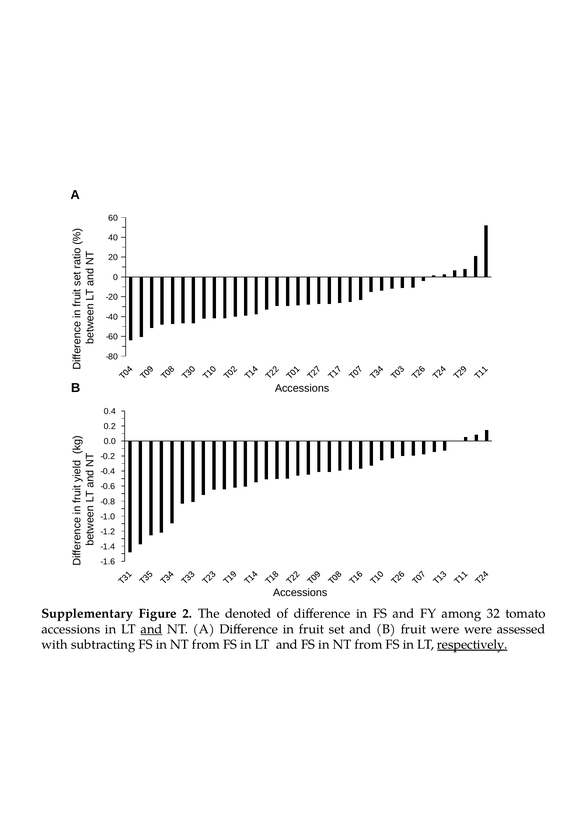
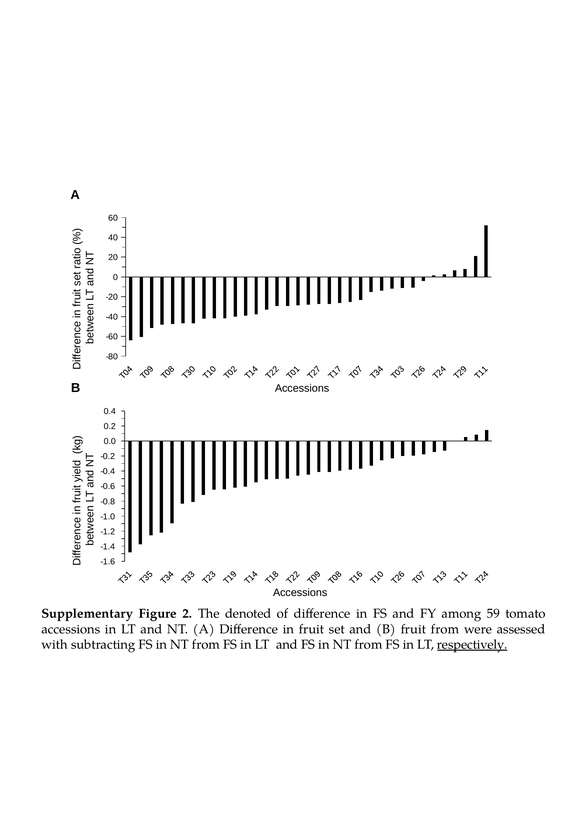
32: 32 -> 59
and at (151, 630) underline: present -> none
fruit were: were -> from
